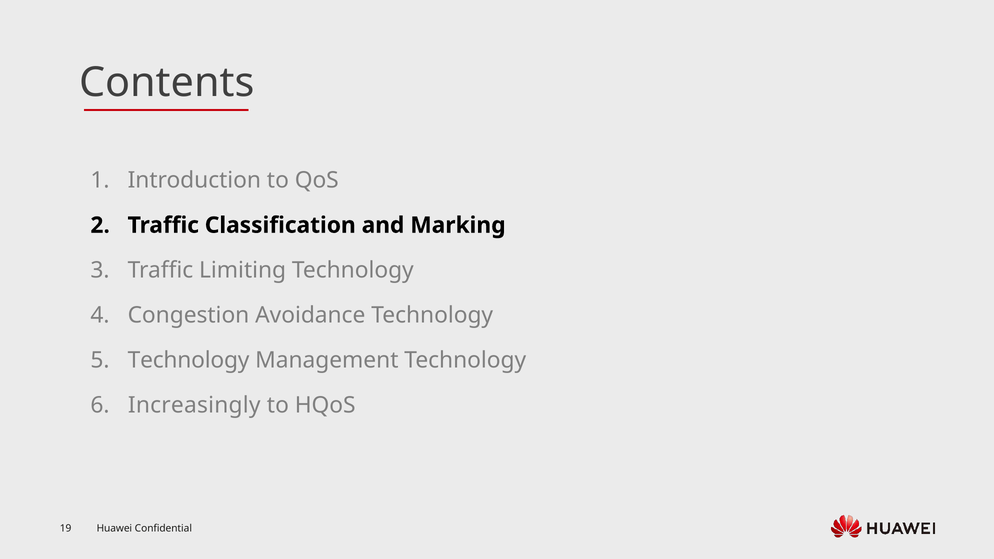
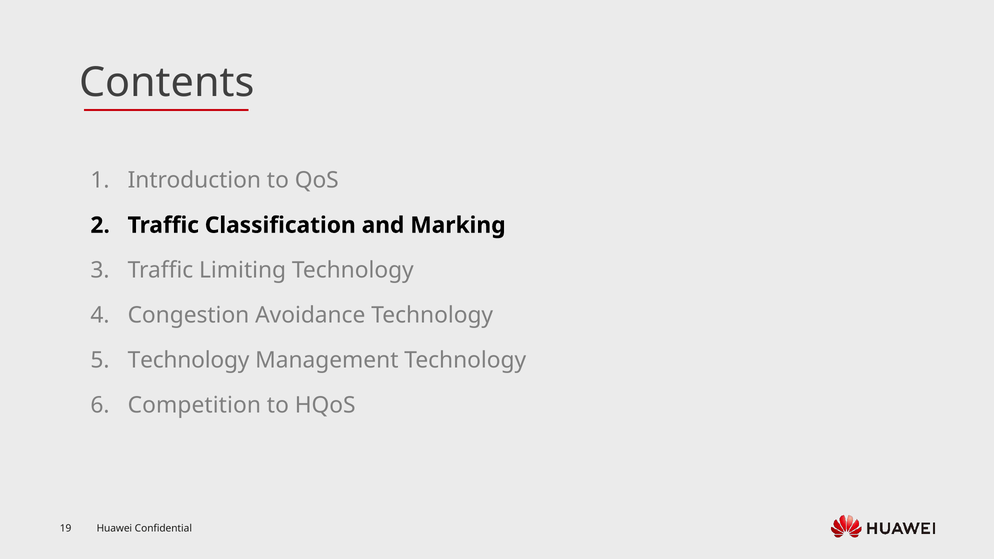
Increasingly: Increasingly -> Competition
